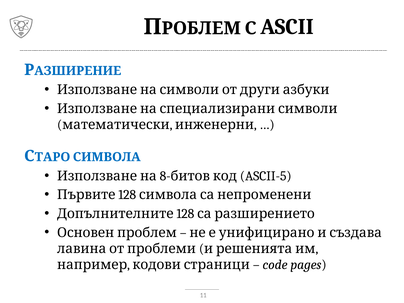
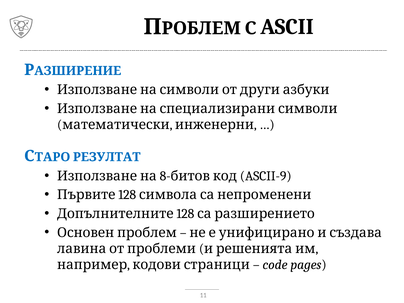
СИМВОЛА: СИМВОЛА -> РЕЗУЛТАТ
ASCII-5: ASCII-5 -> ASCII-9
